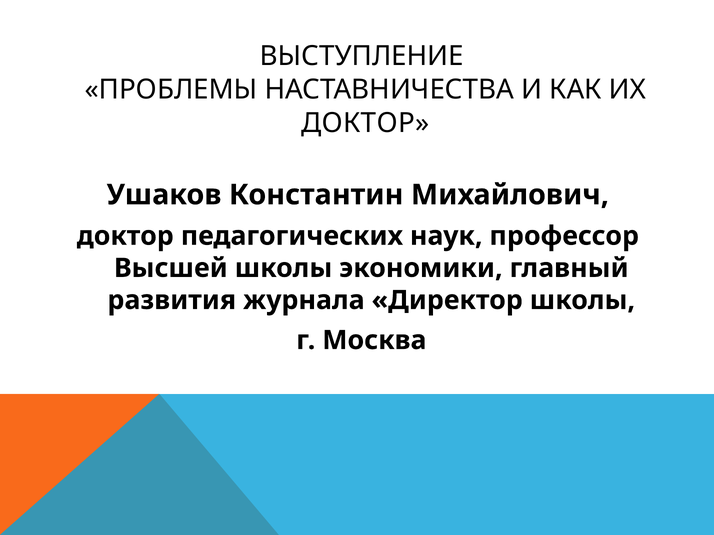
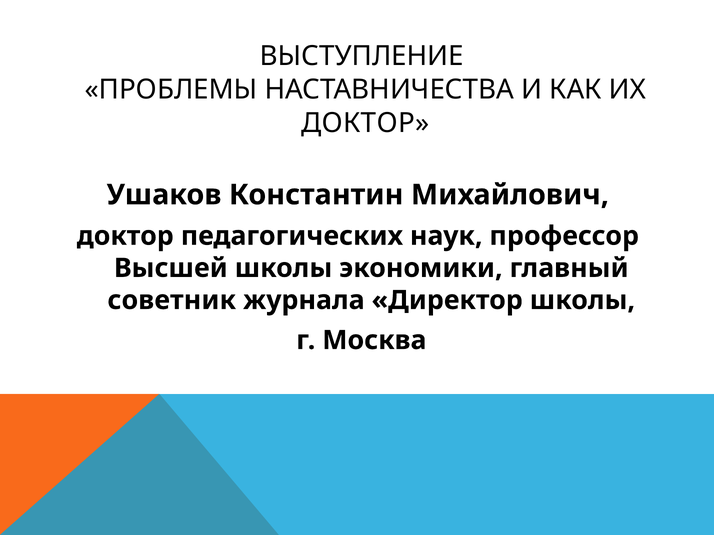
развития: развития -> советник
